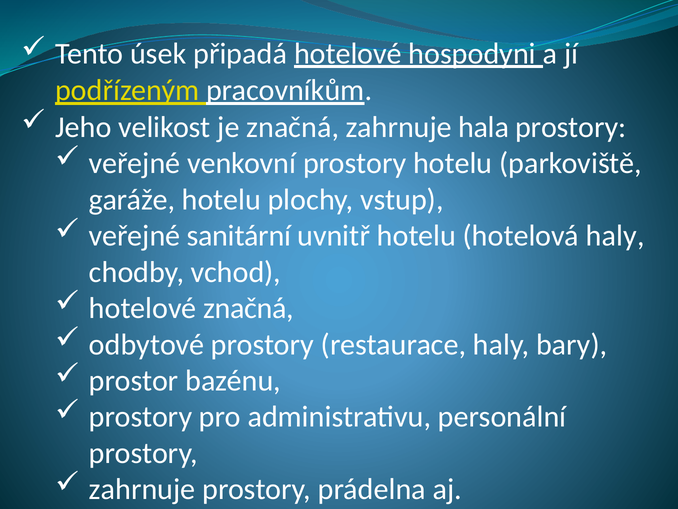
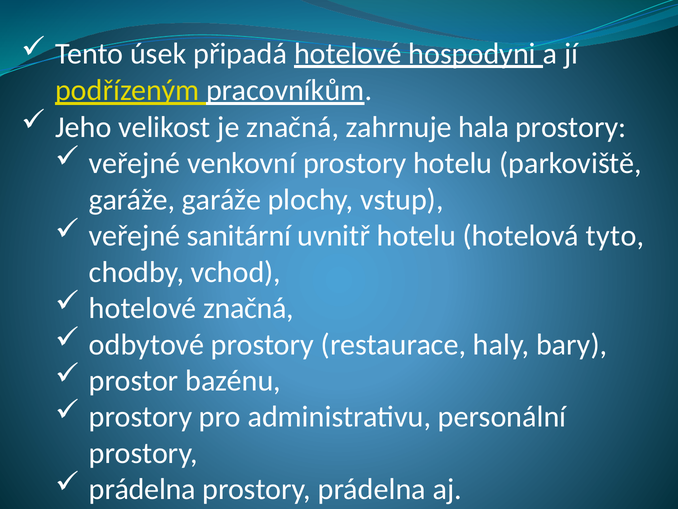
garáže hotelu: hotelu -> garáže
hotelová haly: haly -> tyto
zahrnuje at (142, 489): zahrnuje -> prádelna
